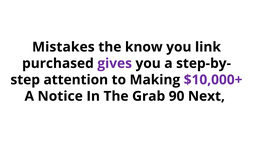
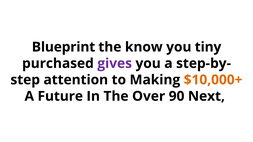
Mistakes: Mistakes -> Blueprint
link: link -> tiny
$10,000+ colour: purple -> orange
Notice: Notice -> Future
Grab: Grab -> Over
